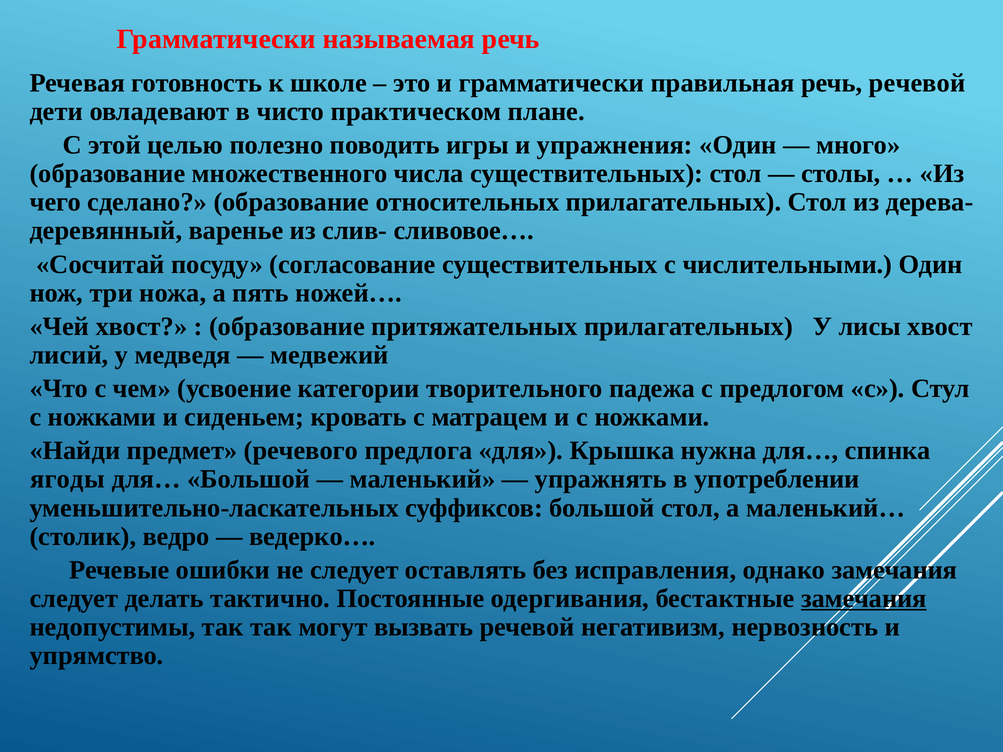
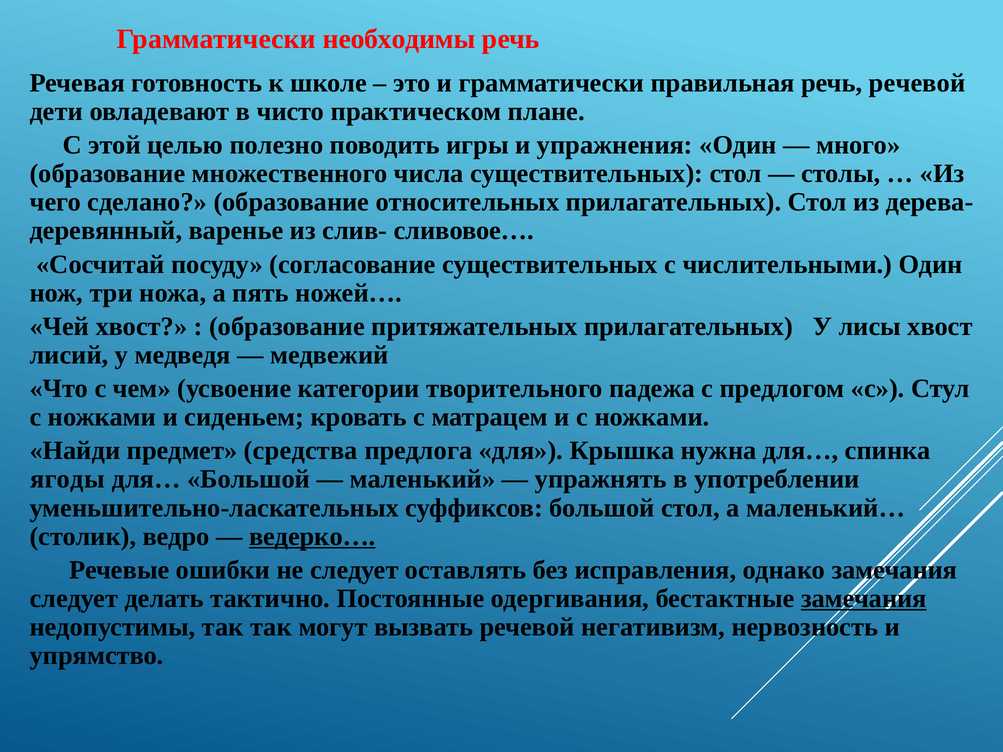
называемая: называемая -> необходимы
речевого: речевого -> средства
ведерко… underline: none -> present
